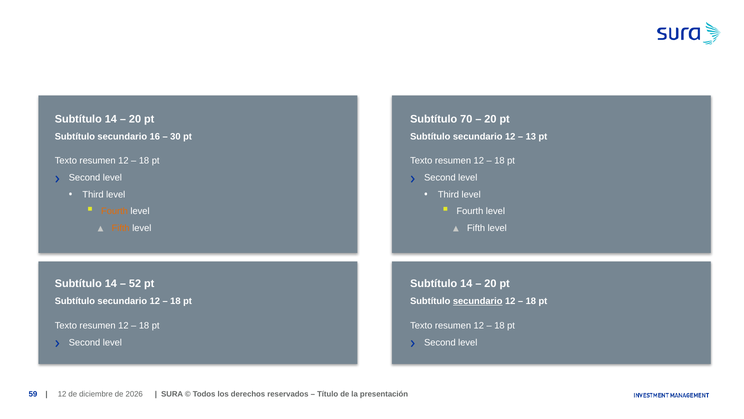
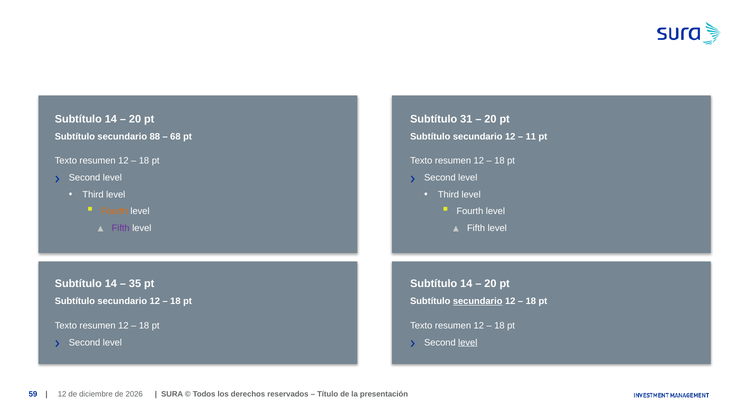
70: 70 -> 31
16: 16 -> 88
30: 30 -> 68
13: 13 -> 11
Fifth at (121, 228) colour: orange -> purple
52: 52 -> 35
level at (468, 342) underline: none -> present
